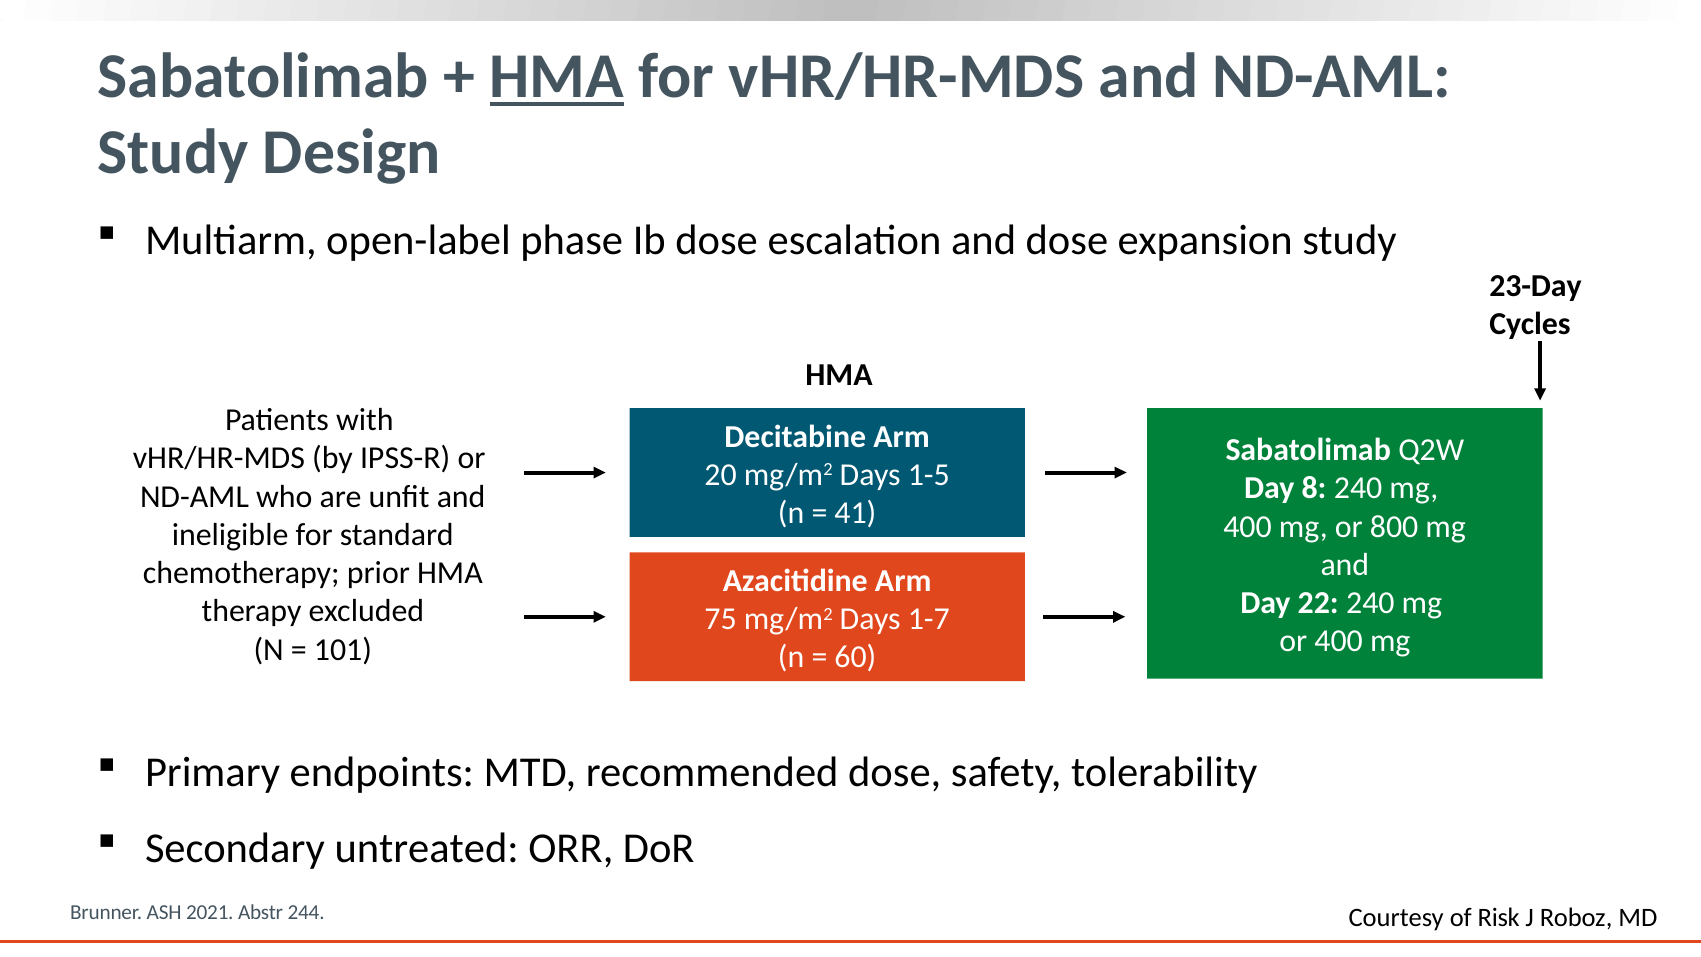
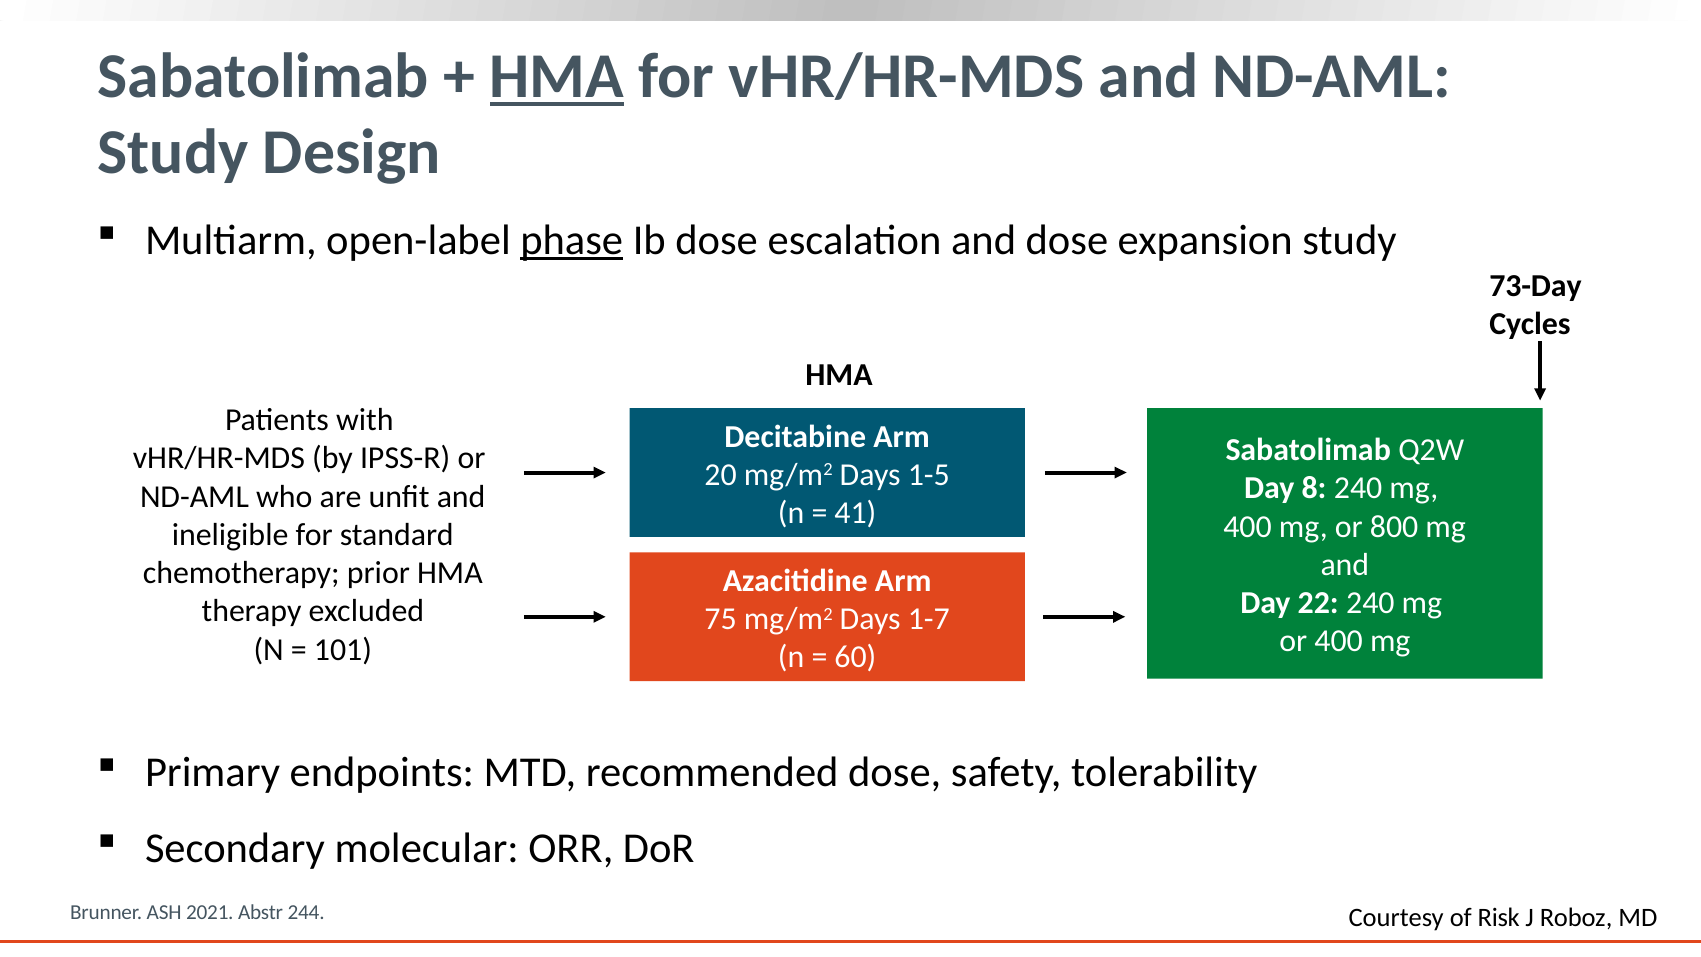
phase underline: none -> present
23-Day: 23-Day -> 73-Day
untreated: untreated -> molecular
